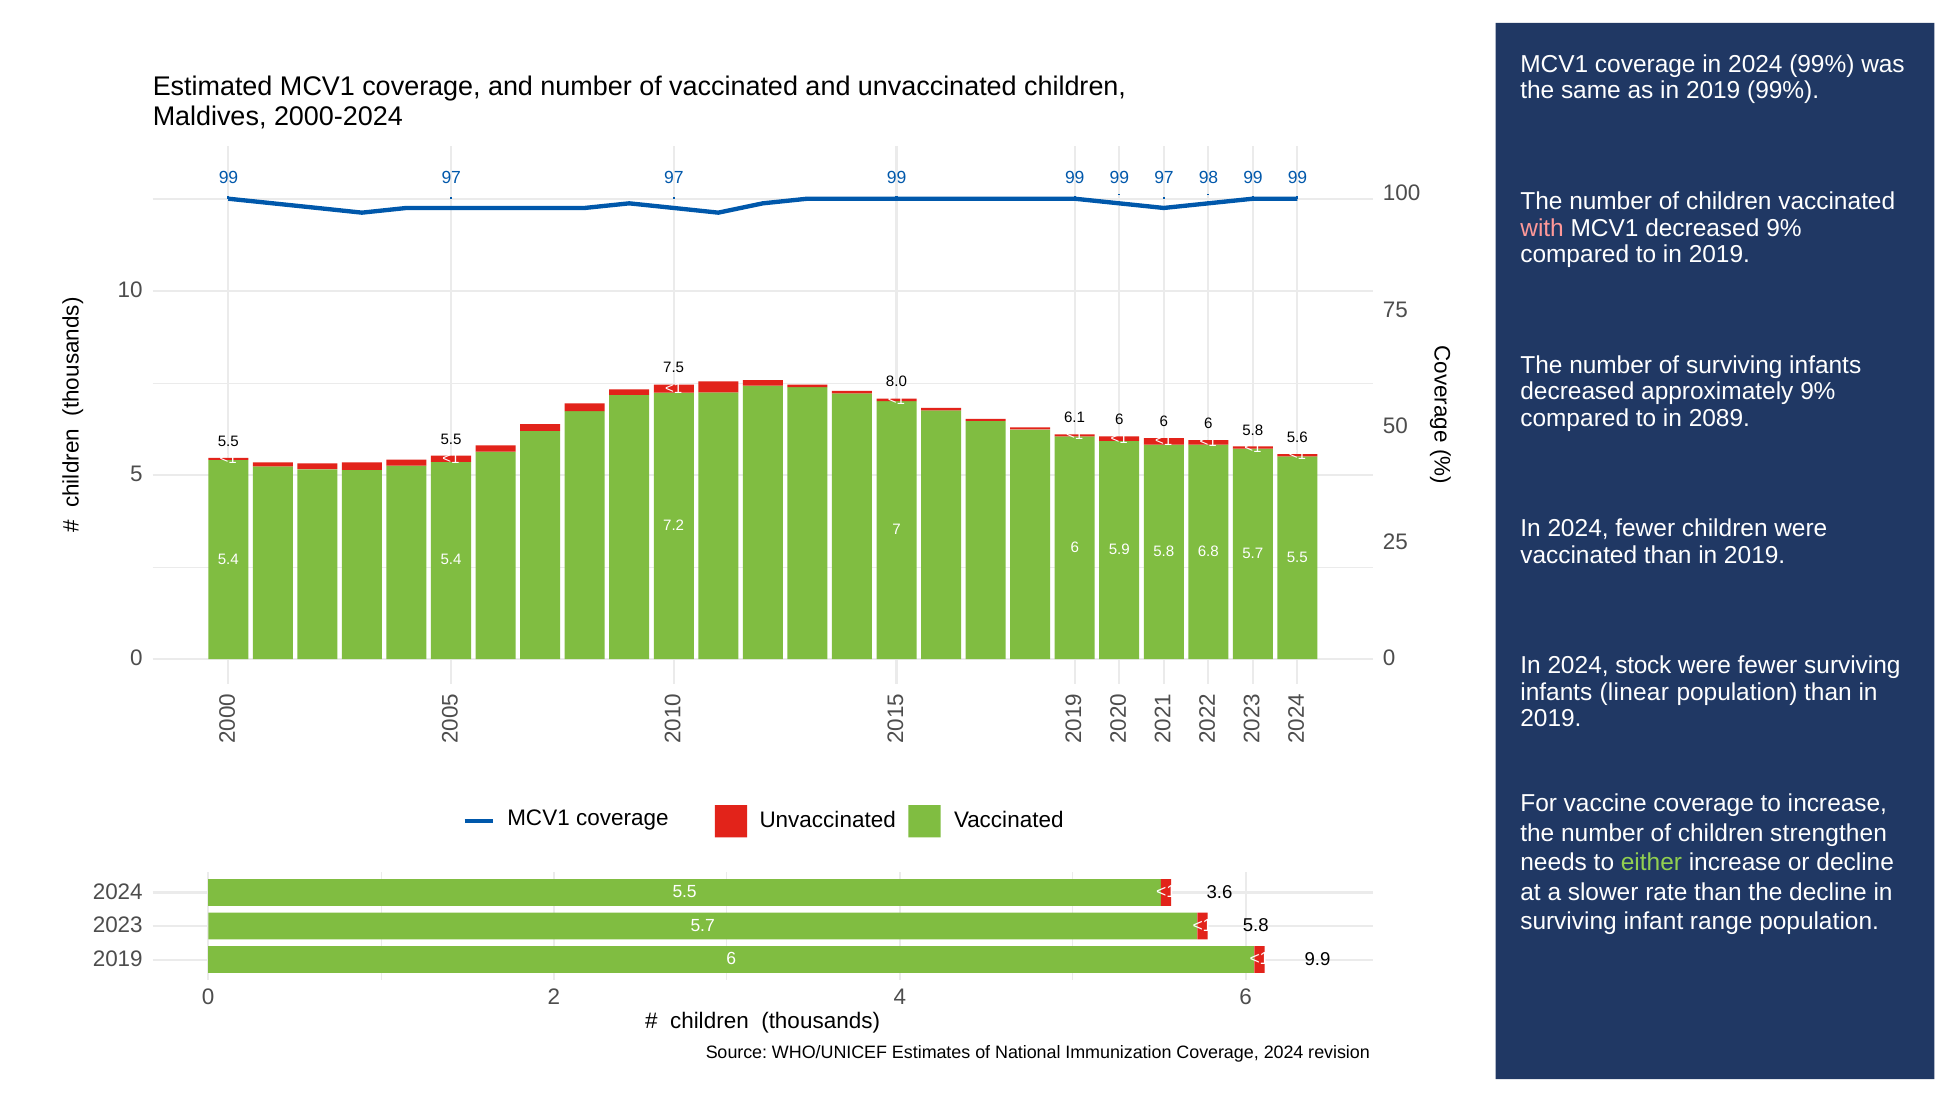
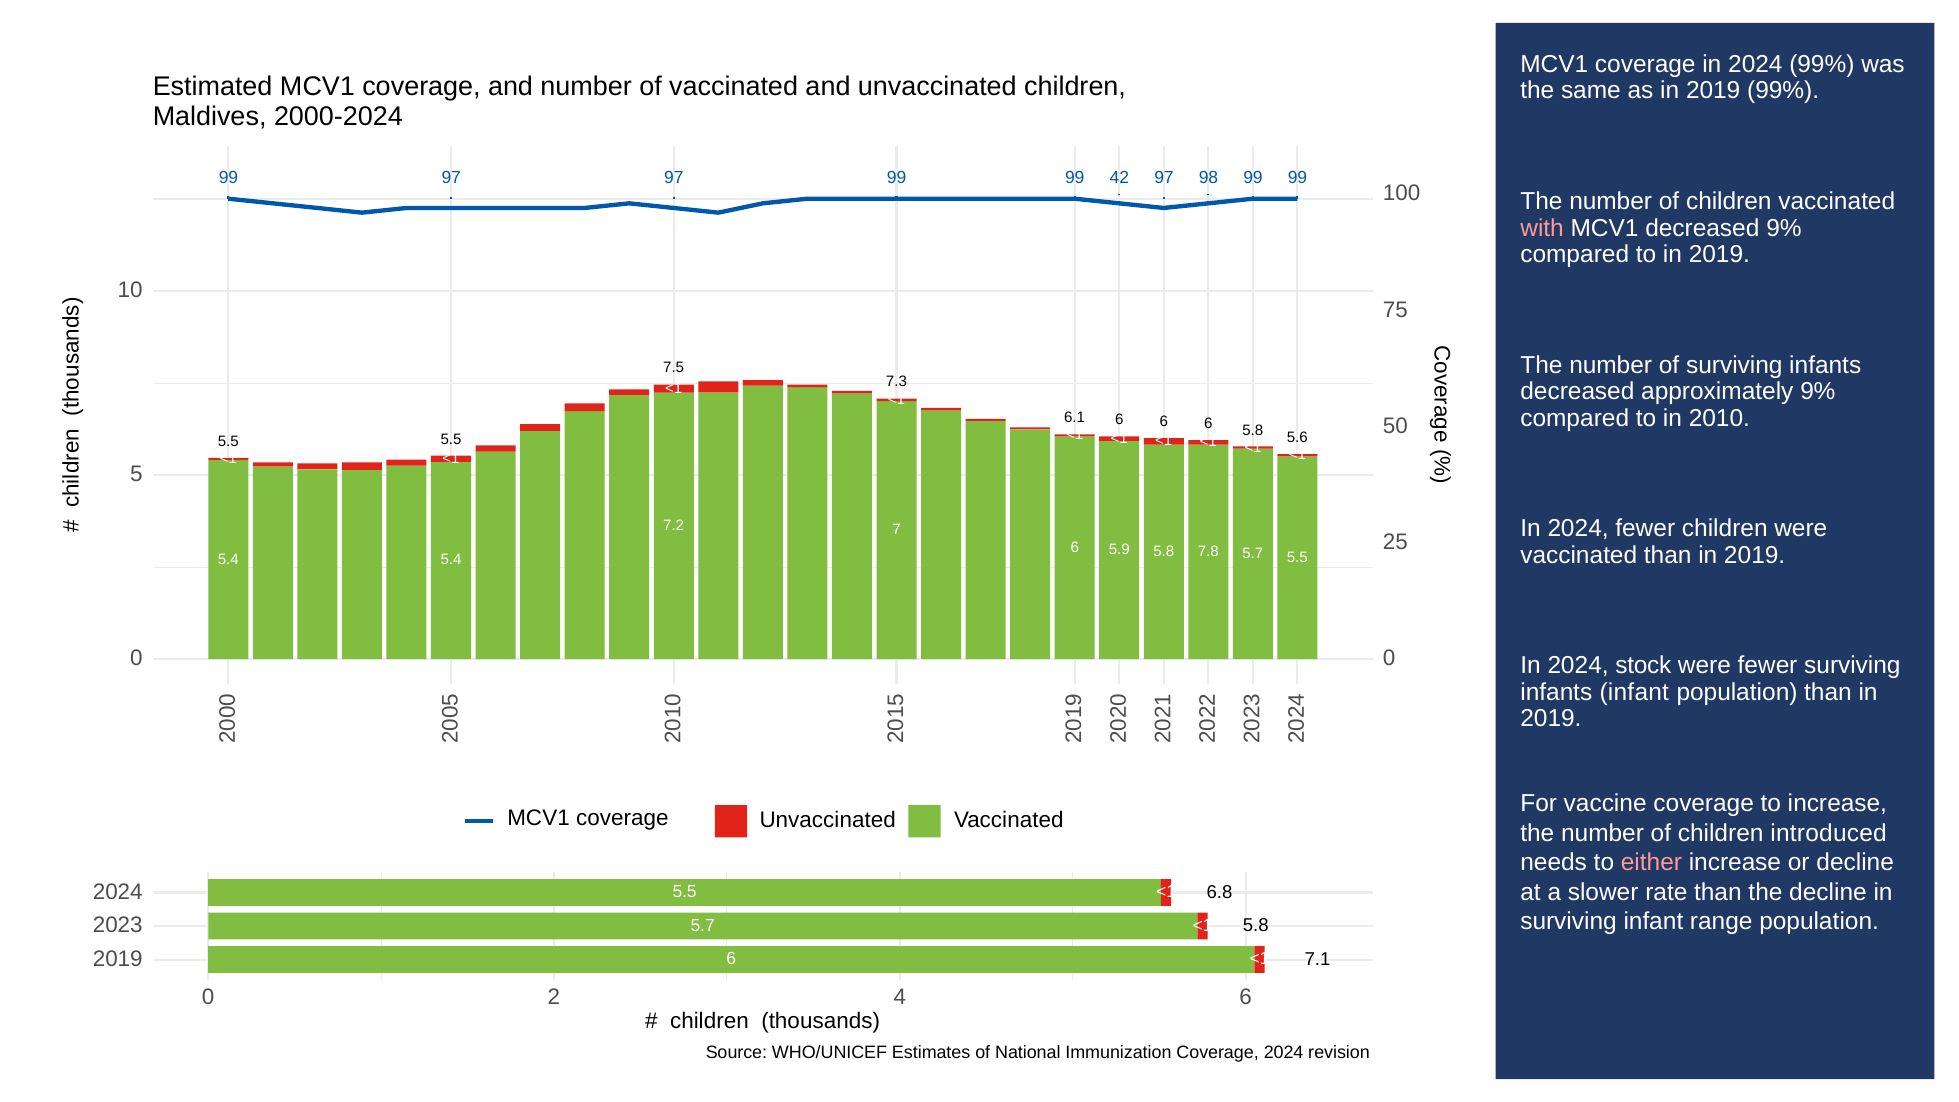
99 99 99: 99 -> 42
8.0: 8.0 -> 7.3
2089: 2089 -> 2010
6.8: 6.8 -> 7.8
infants linear: linear -> infant
strengthen: strengthen -> introduced
either colour: light green -> pink
3.6: 3.6 -> 6.8
9.9: 9.9 -> 7.1
